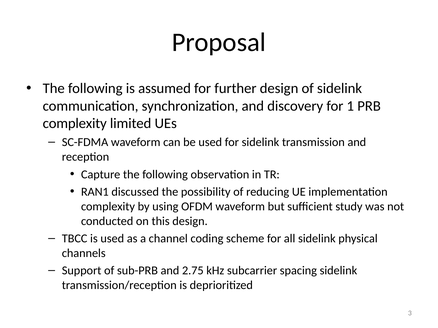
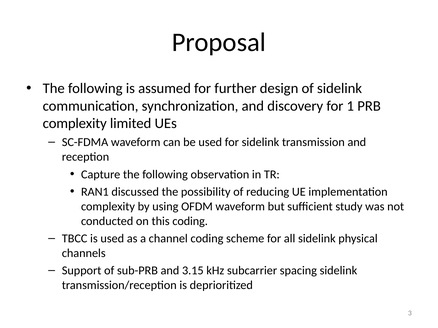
this design: design -> coding
2.75: 2.75 -> 3.15
